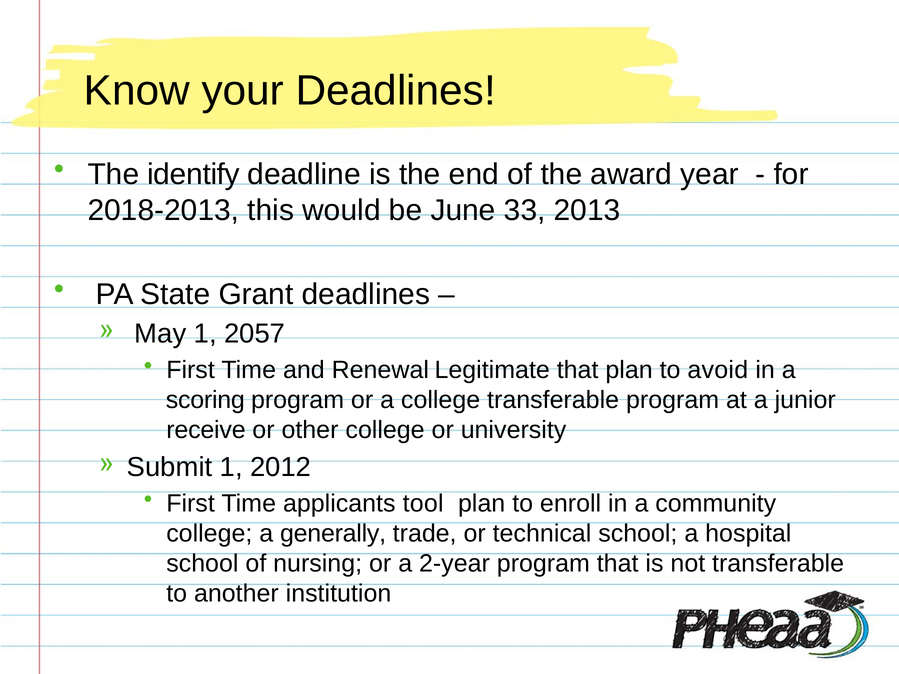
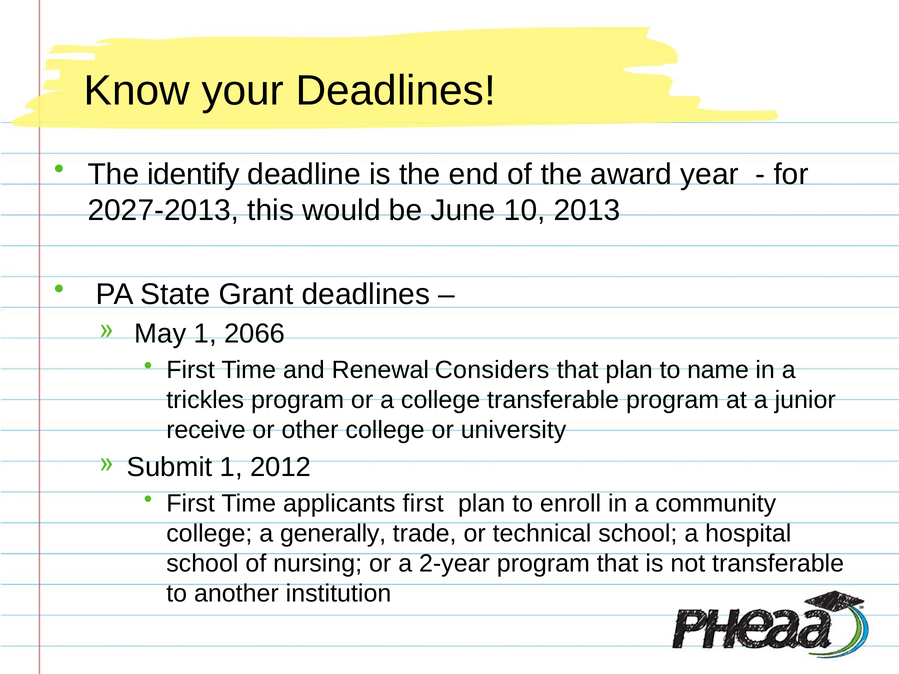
2018-2013: 2018-2013 -> 2027-2013
33: 33 -> 10
2057: 2057 -> 2066
Legitimate: Legitimate -> Considers
avoid: avoid -> name
scoring: scoring -> trickles
applicants tool: tool -> first
